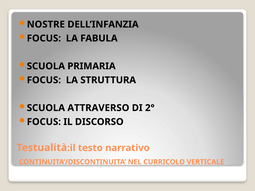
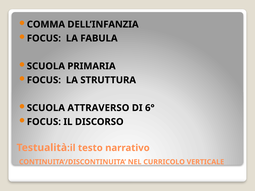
NOSTRE: NOSTRE -> COMMA
2°: 2° -> 6°
